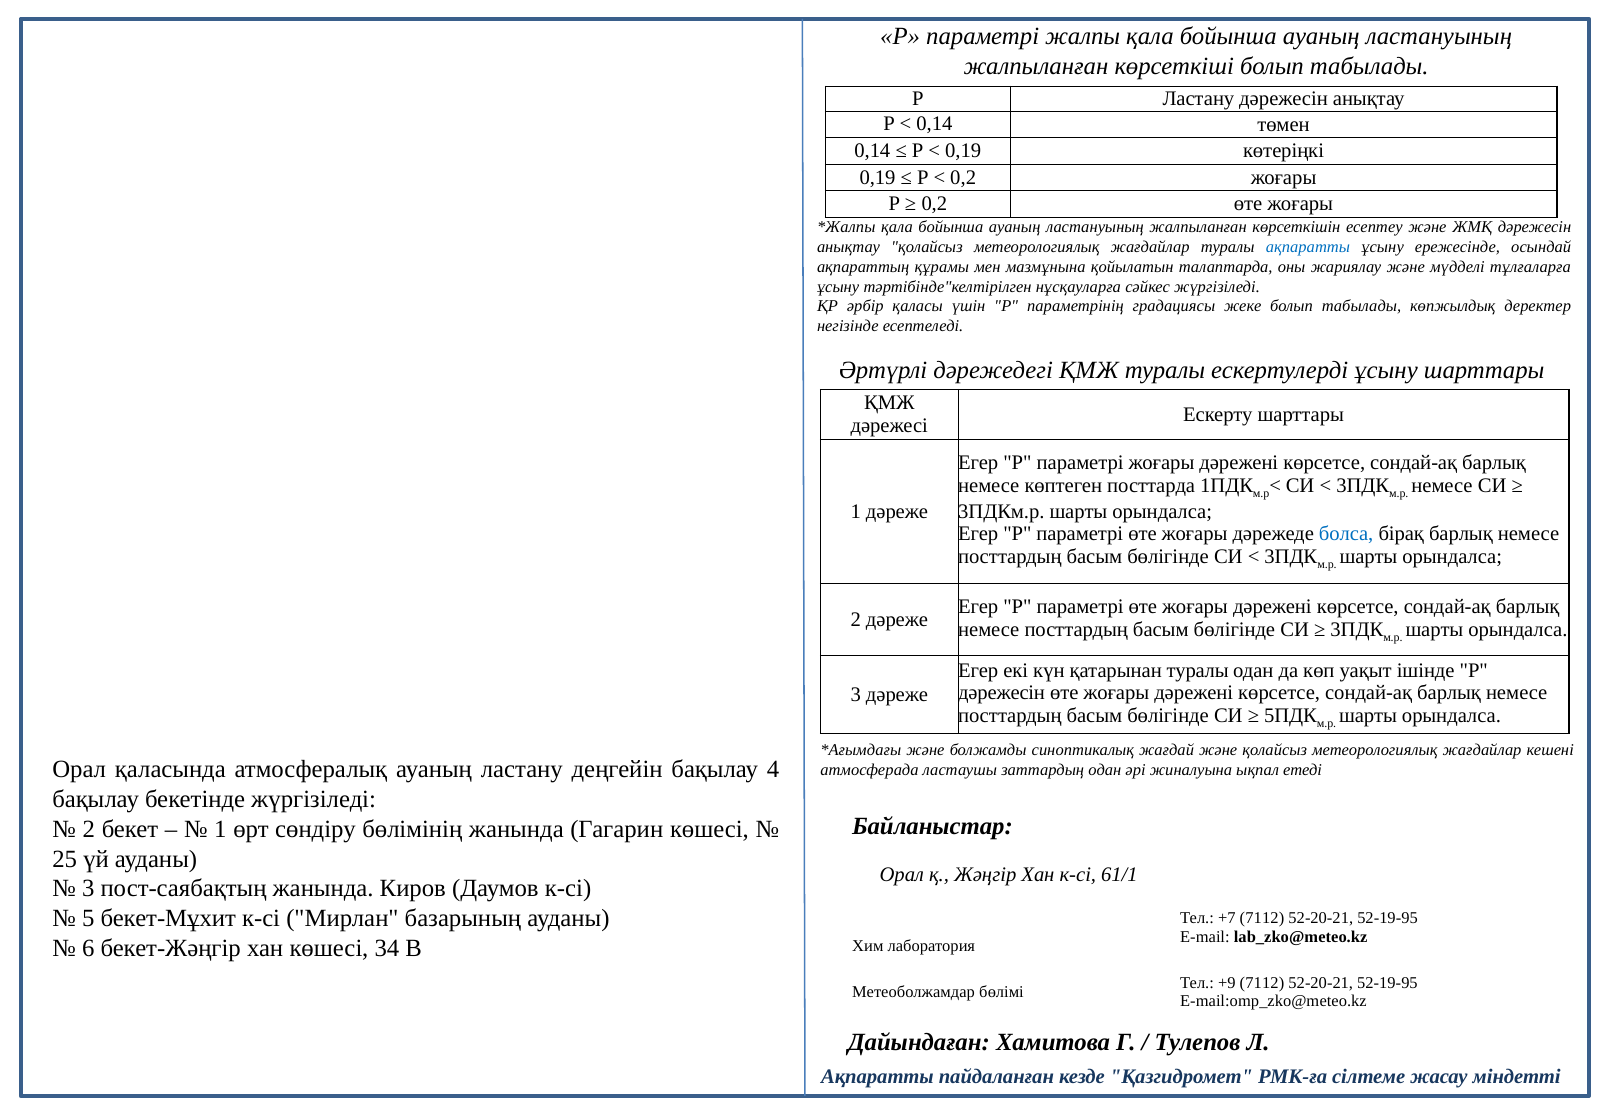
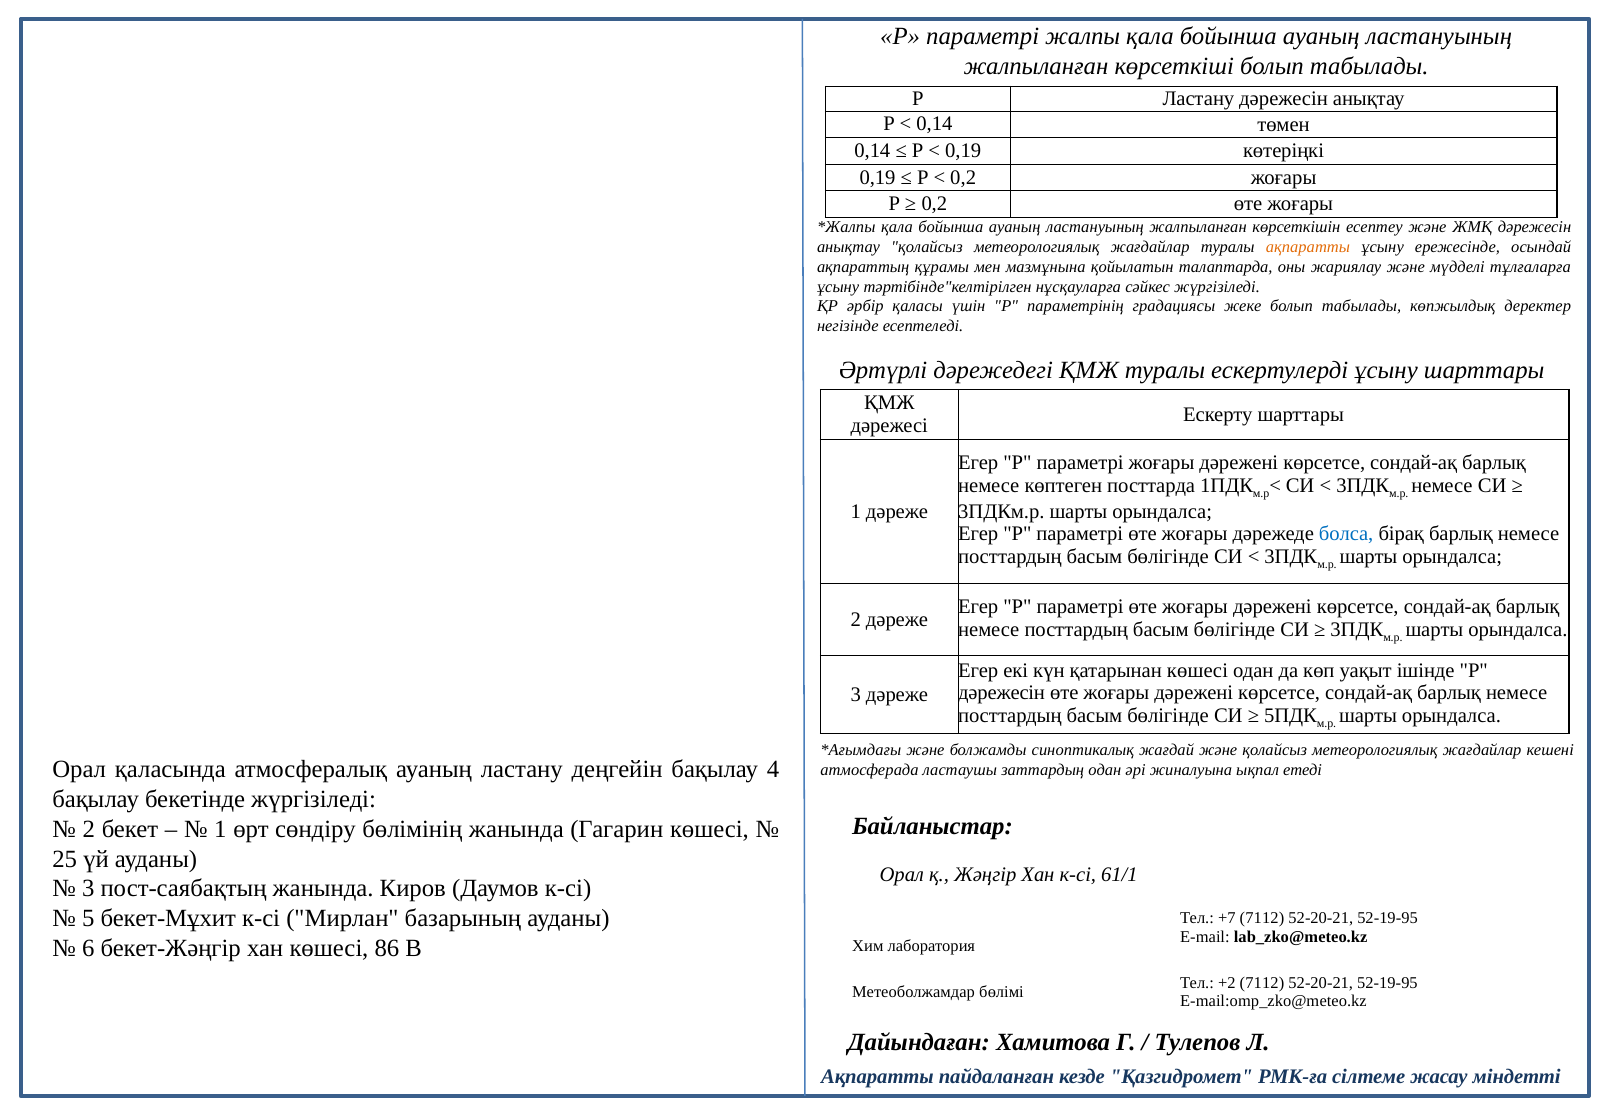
ақпаратты at (1308, 247) colour: blue -> orange
қатарынан туралы: туралы -> көшесі
34: 34 -> 86
+9: +9 -> +2
